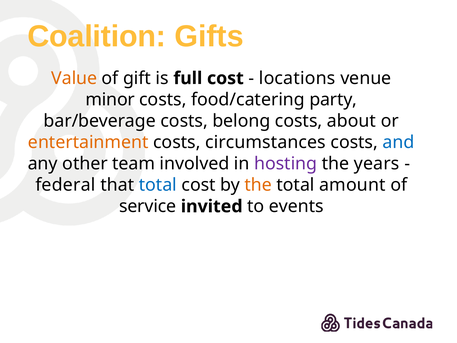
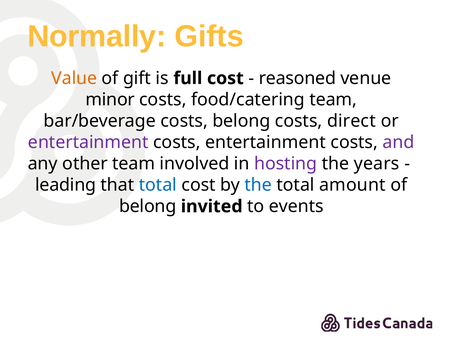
Coalition: Coalition -> Normally
locations: locations -> reasoned
food/catering party: party -> team
about: about -> direct
entertainment at (88, 142) colour: orange -> purple
costs circumstances: circumstances -> entertainment
and colour: blue -> purple
federal: federal -> leading
the at (258, 185) colour: orange -> blue
service at (148, 206): service -> belong
